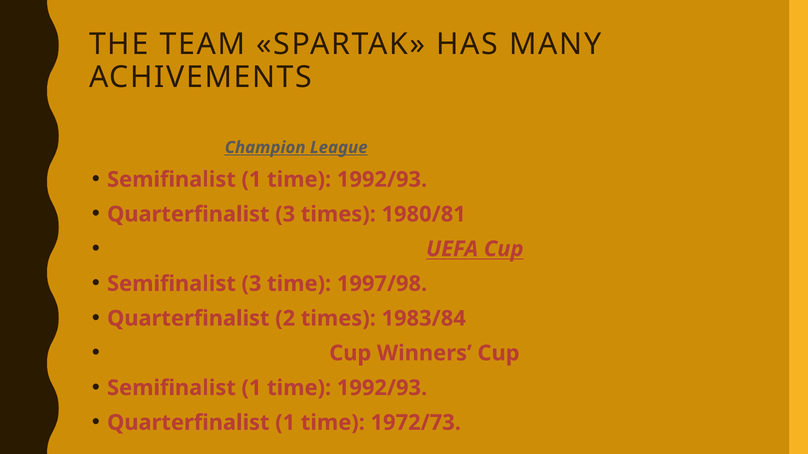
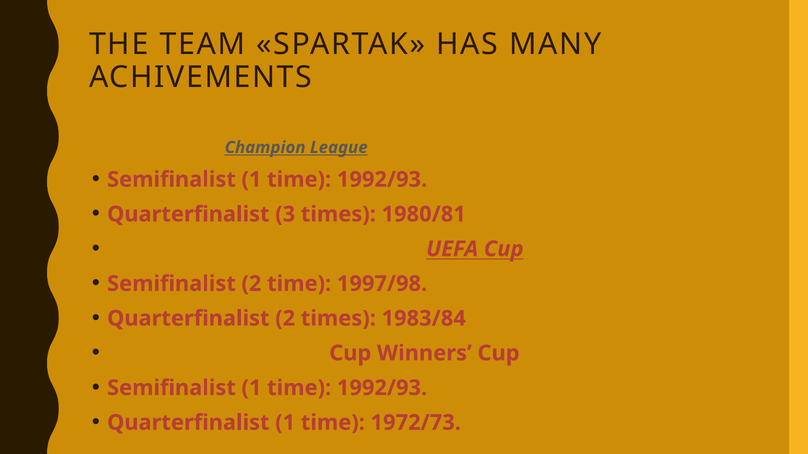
Semifinalist 3: 3 -> 2
